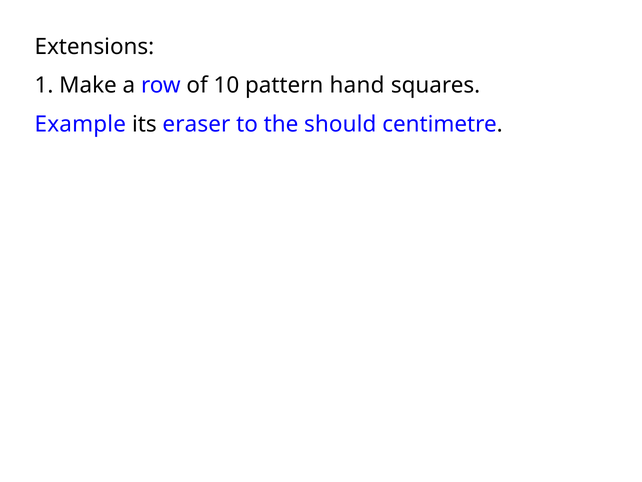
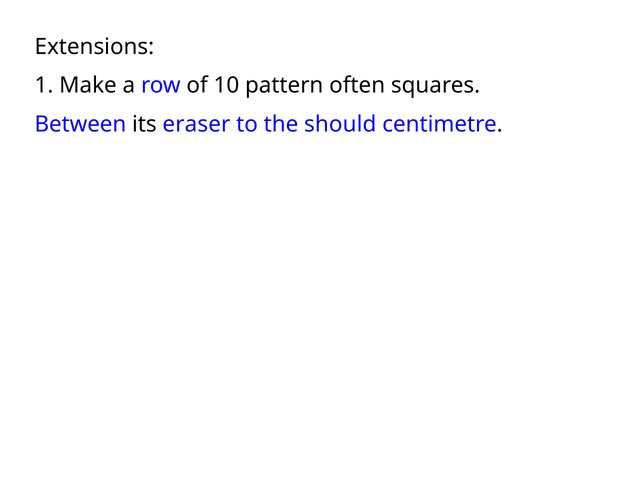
hand: hand -> often
Example: Example -> Between
